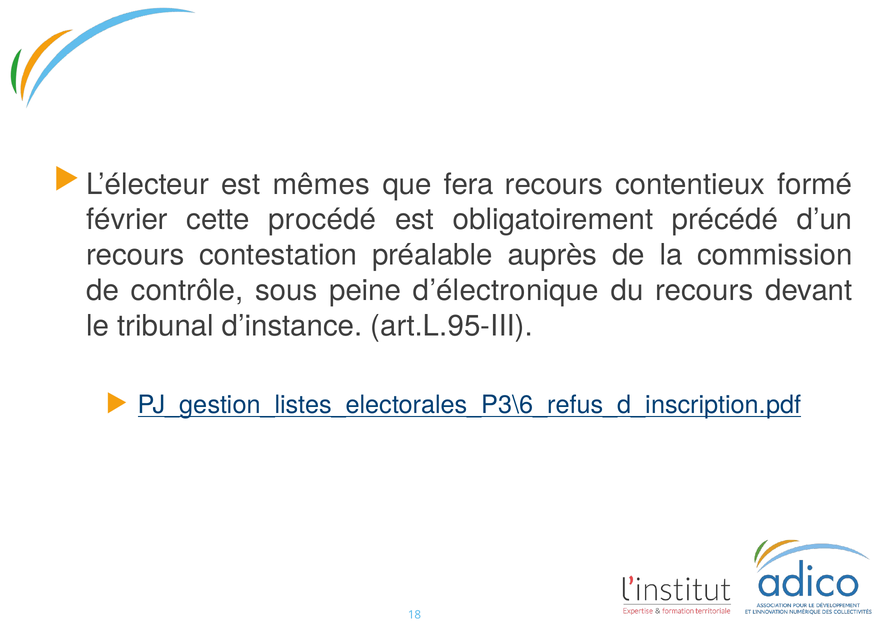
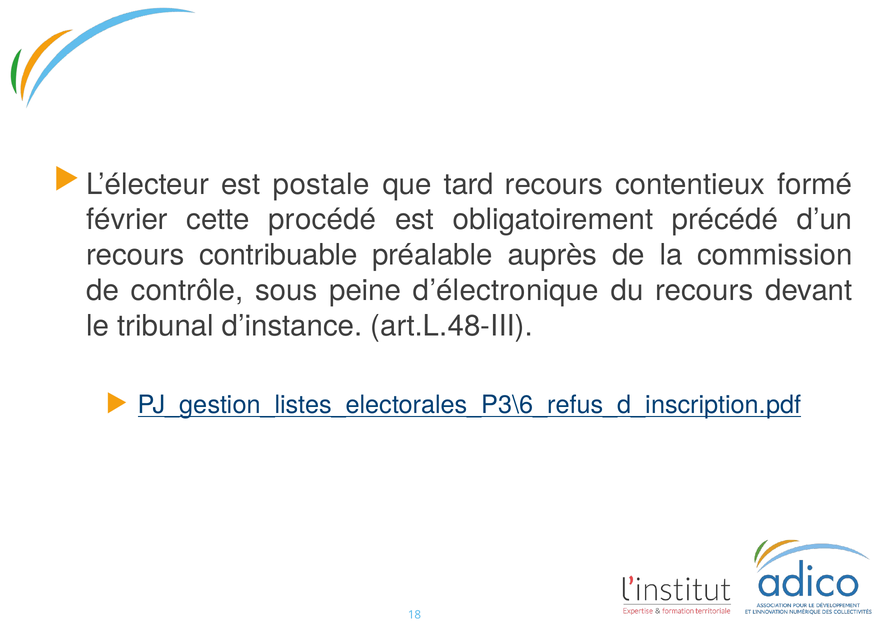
mêmes: mêmes -> postale
fera: fera -> tard
contestation: contestation -> contribuable
art.L.95-III: art.L.95-III -> art.L.48-III
